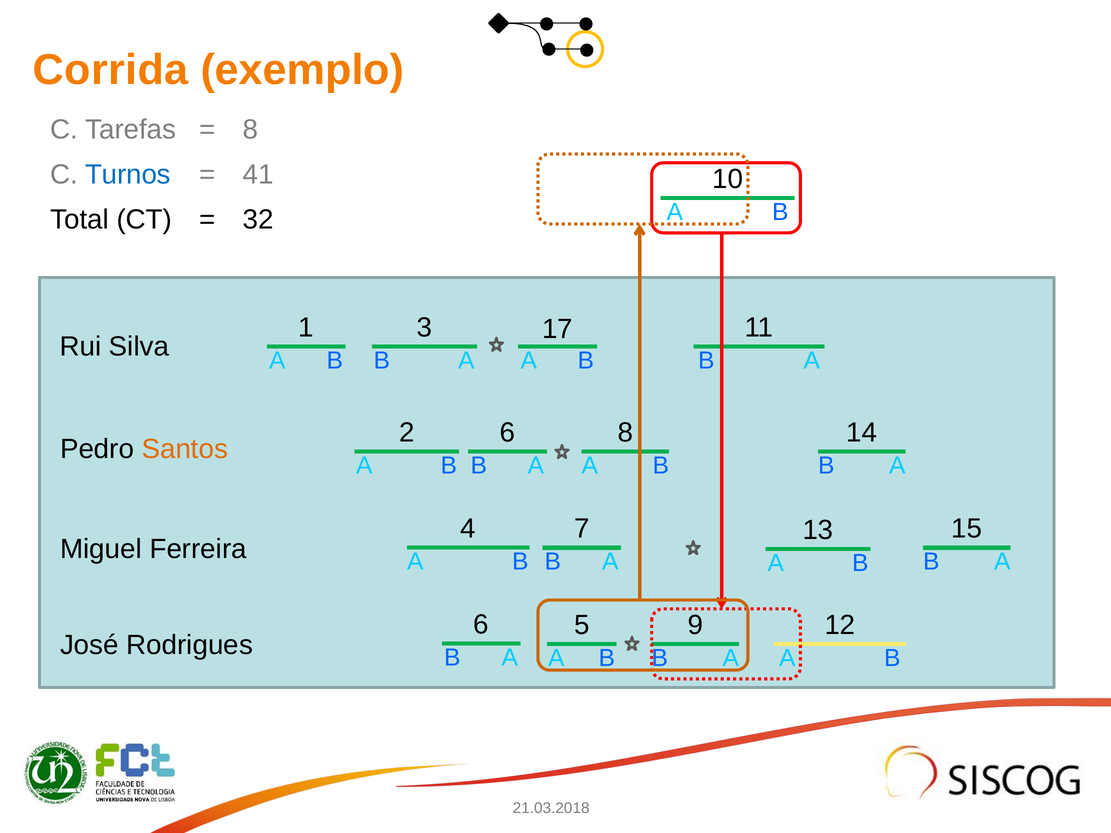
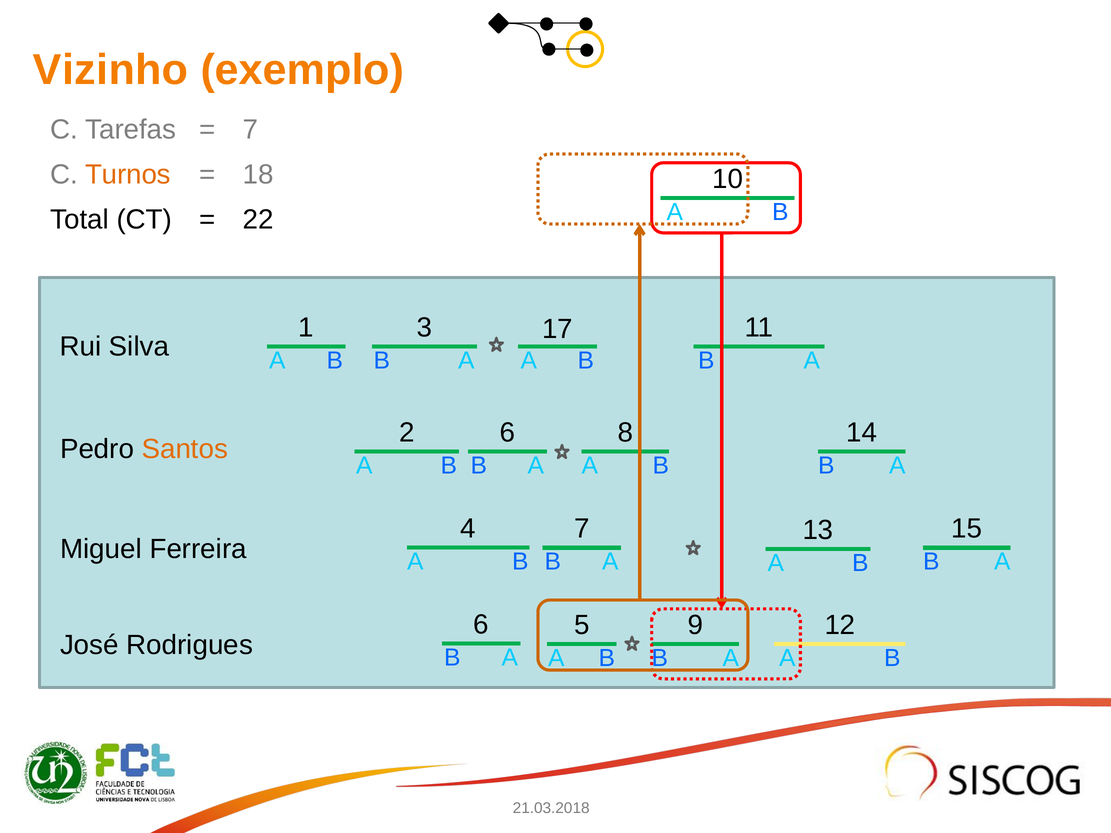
Corrida: Corrida -> Vizinho
8 at (251, 130): 8 -> 7
Turnos colour: blue -> orange
41: 41 -> 18
32: 32 -> 22
